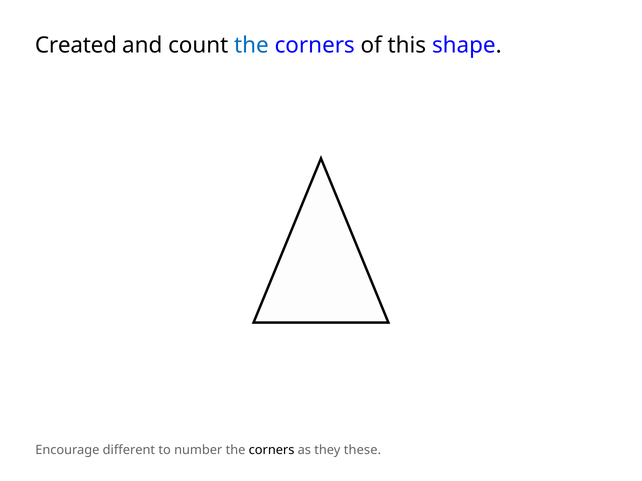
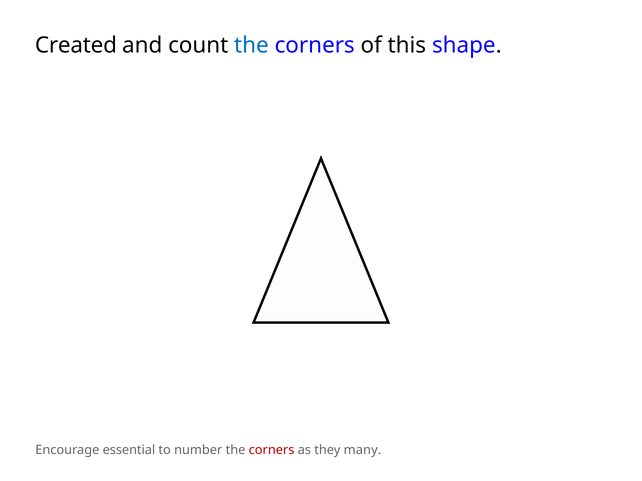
different: different -> essential
corners at (272, 450) colour: black -> red
these: these -> many
